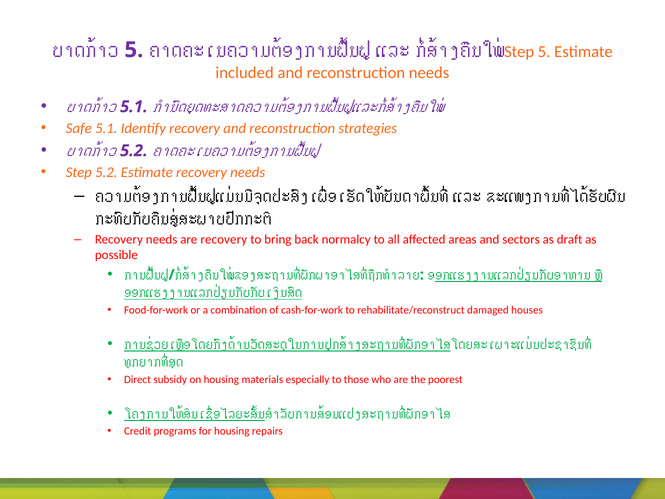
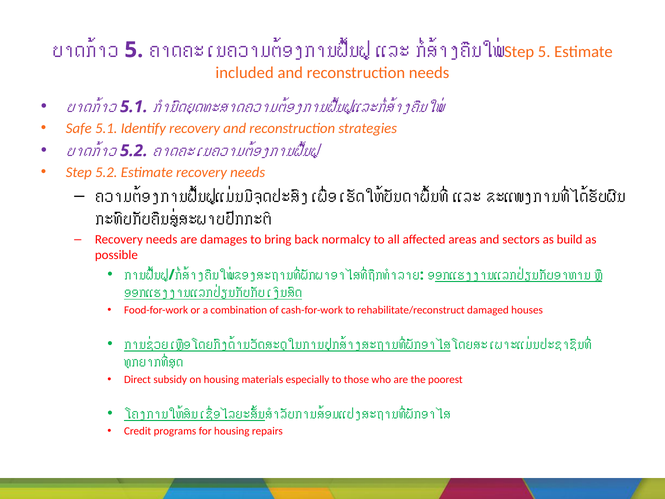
are recovery: recovery -> damages
draft: draft -> build
